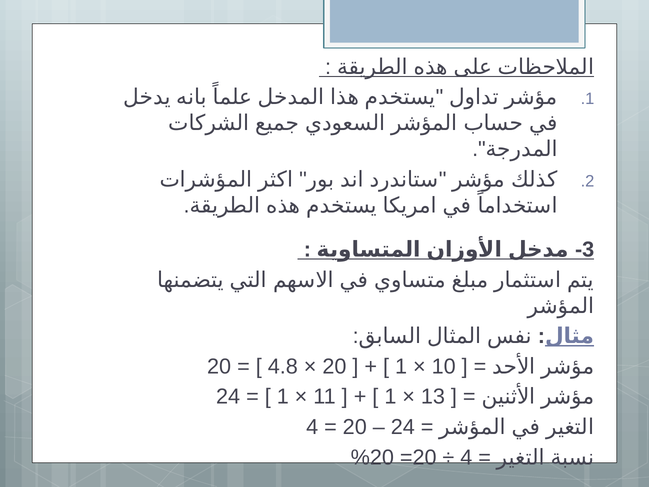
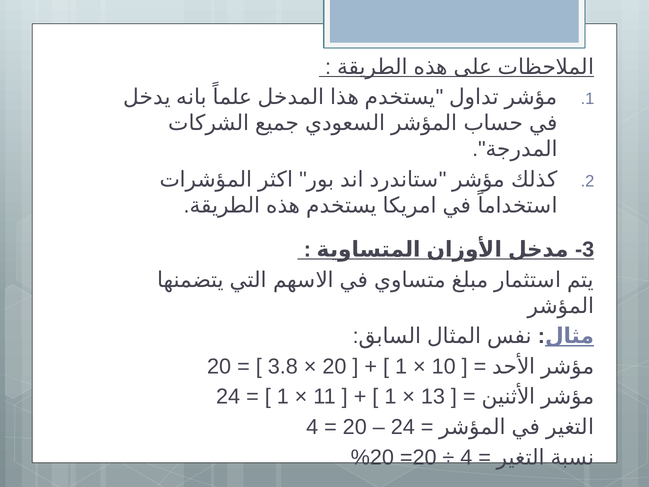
4.8: 4.8 -> 3.8
